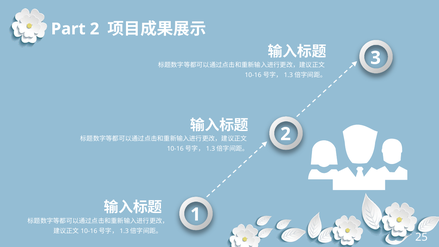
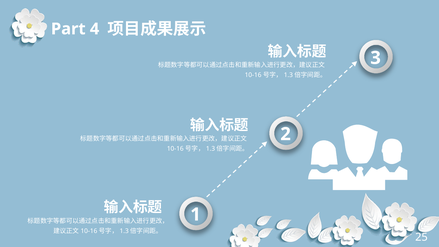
Part 2: 2 -> 4
